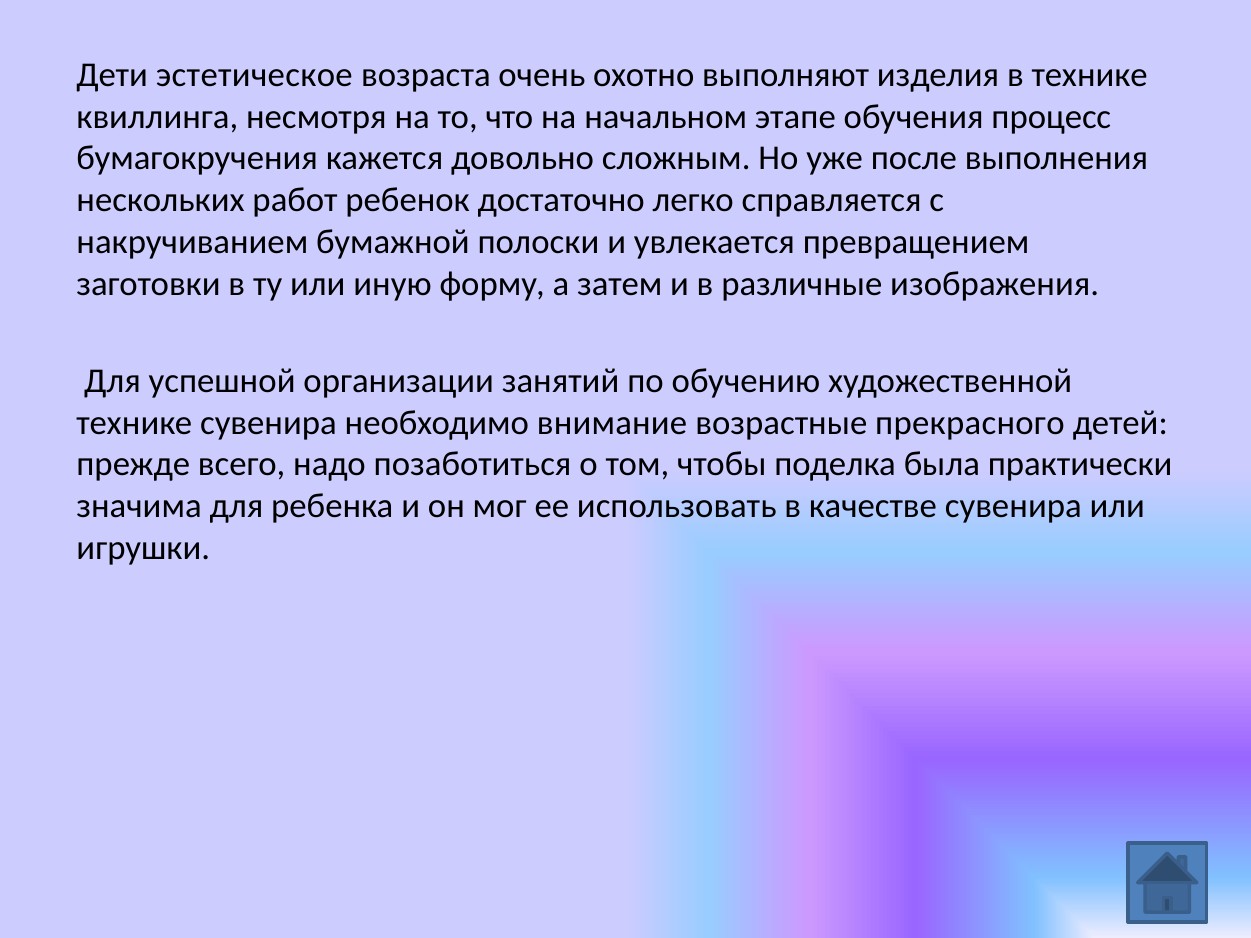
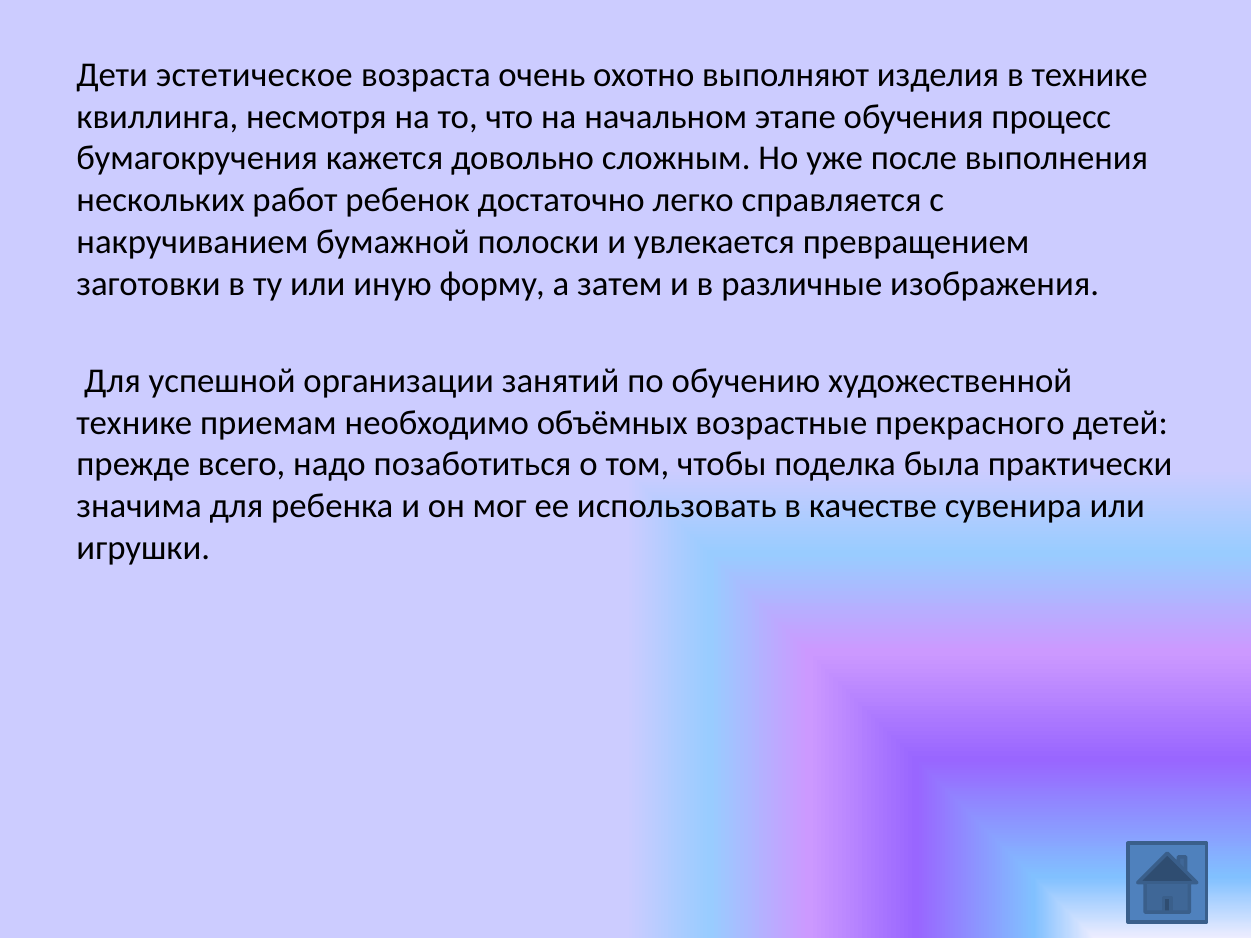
технике сувенира: сувенира -> приемам
внимание: внимание -> объёмных
